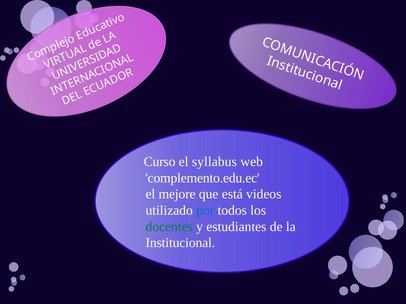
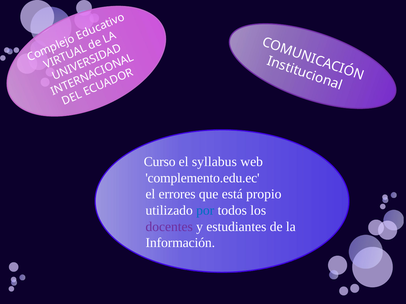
mejore: mejore -> errores
videos: videos -> propio
docentes colour: green -> purple
Institucional: Institucional -> Información
